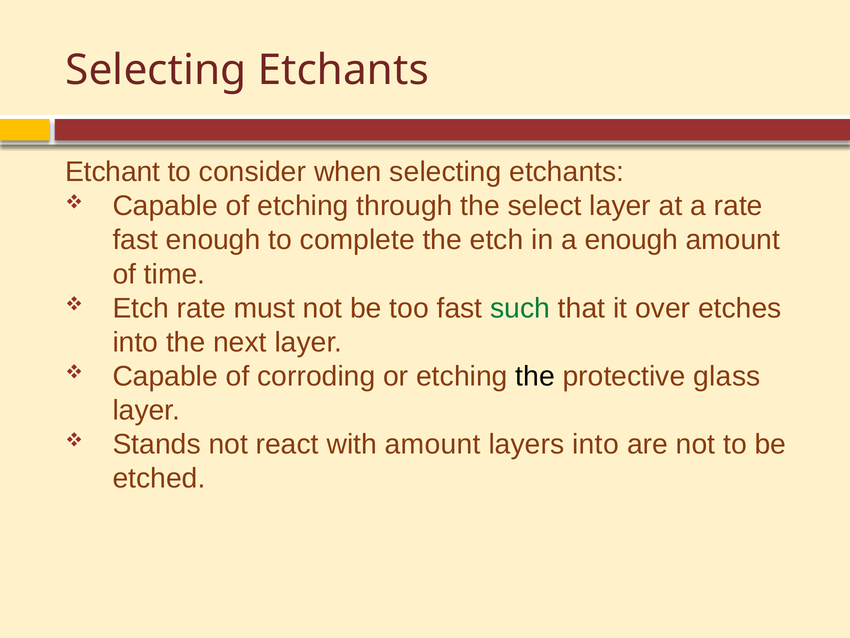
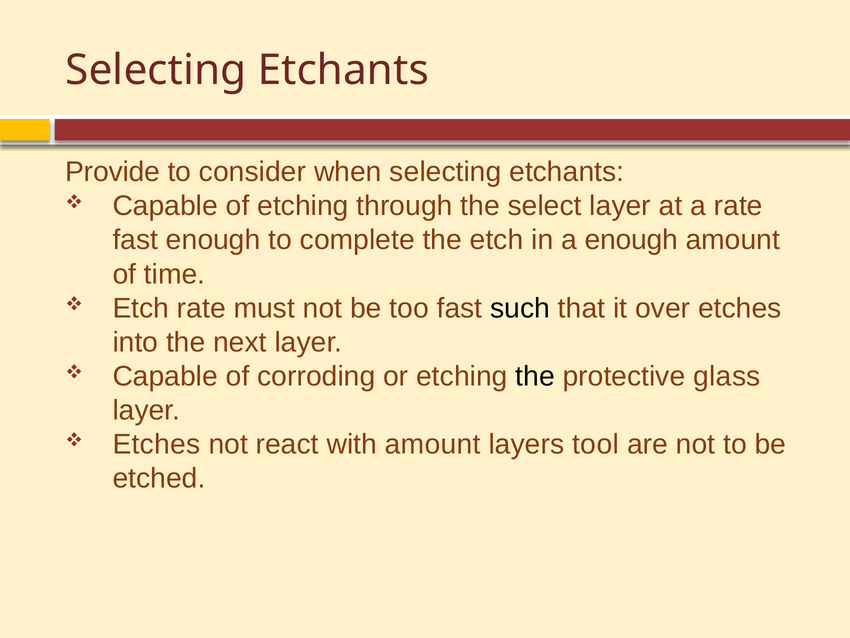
Etchant: Etchant -> Provide
such colour: green -> black
Stands at (157, 444): Stands -> Etches
layers into: into -> tool
